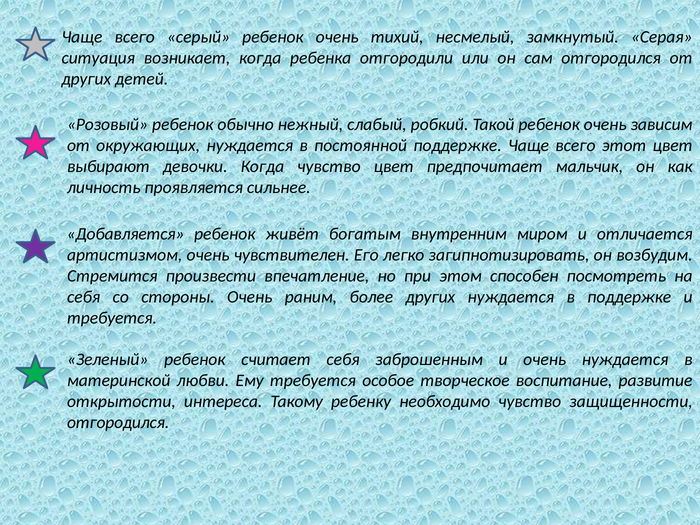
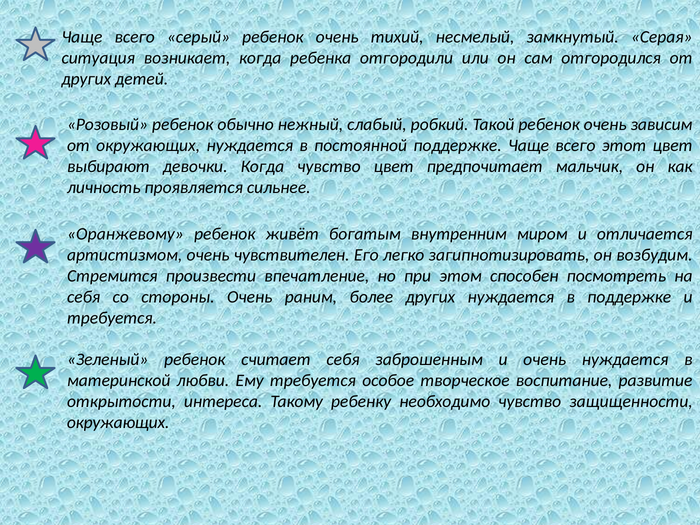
Добавляется: Добавляется -> Оранжевому
отгородился at (118, 423): отгородился -> окружающих
